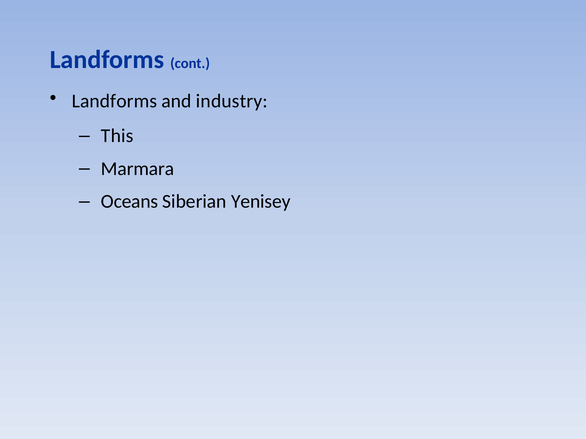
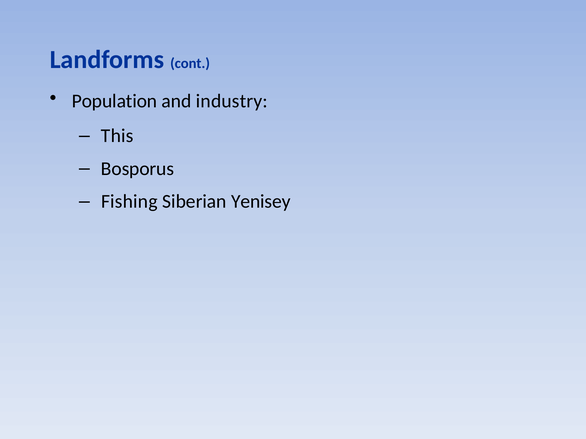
Landforms at (114, 101): Landforms -> Population
Marmara: Marmara -> Bosporus
Oceans: Oceans -> Fishing
